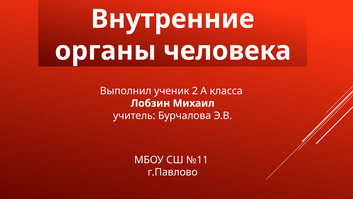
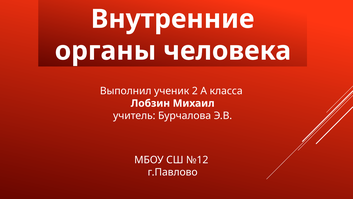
№11: №11 -> №12
